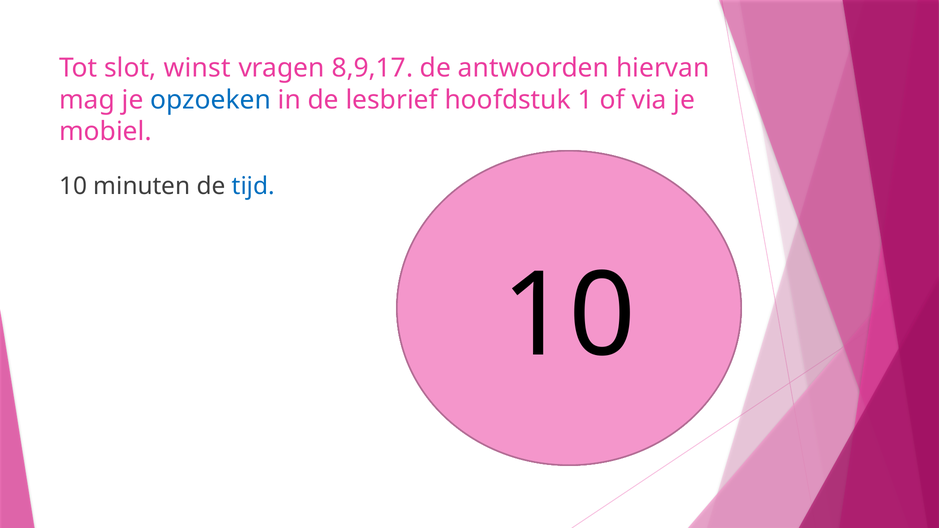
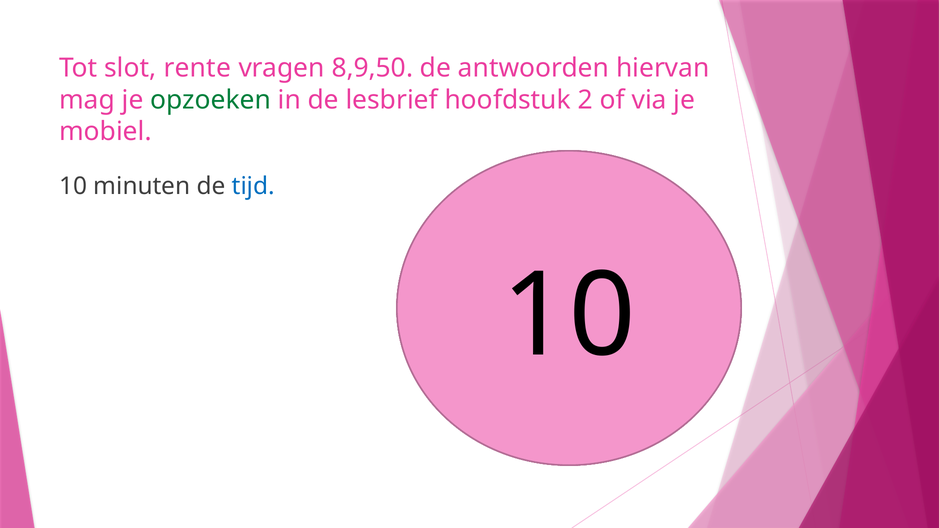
winst: winst -> rente
8,9,17: 8,9,17 -> 8,9,50
opzoeken colour: blue -> green
1: 1 -> 2
